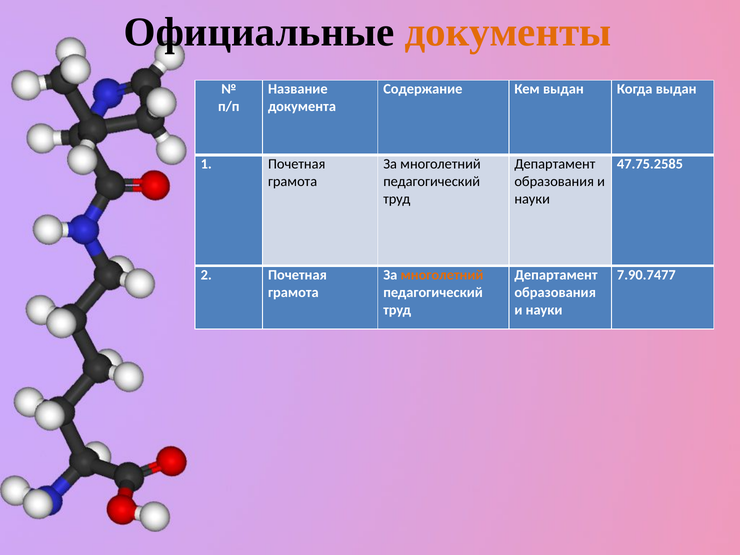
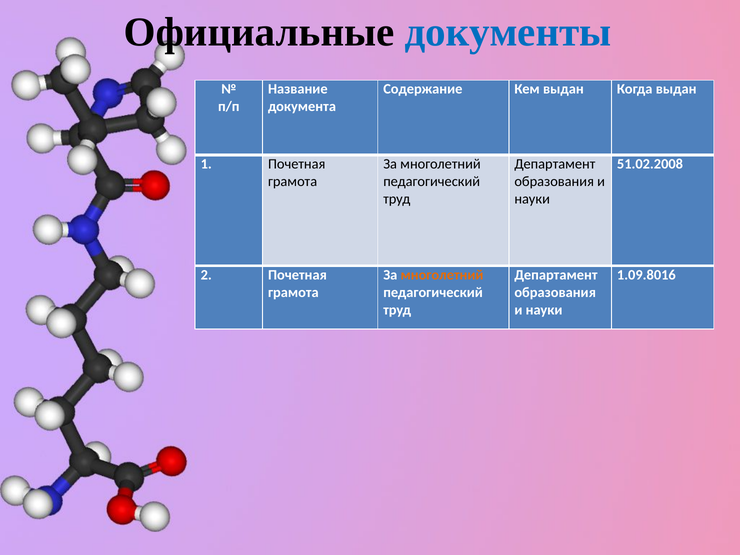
документы colour: orange -> blue
47.75.2585: 47.75.2585 -> 51.02.2008
7.90.7477: 7.90.7477 -> 1.09.8016
